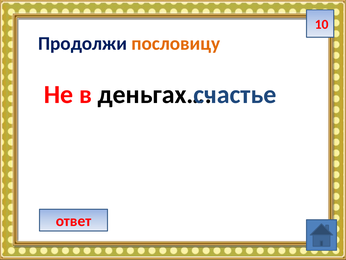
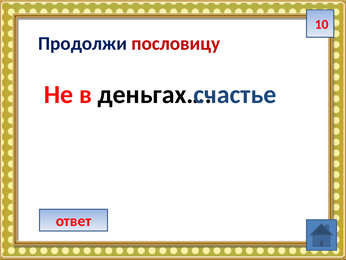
пословицу colour: orange -> red
